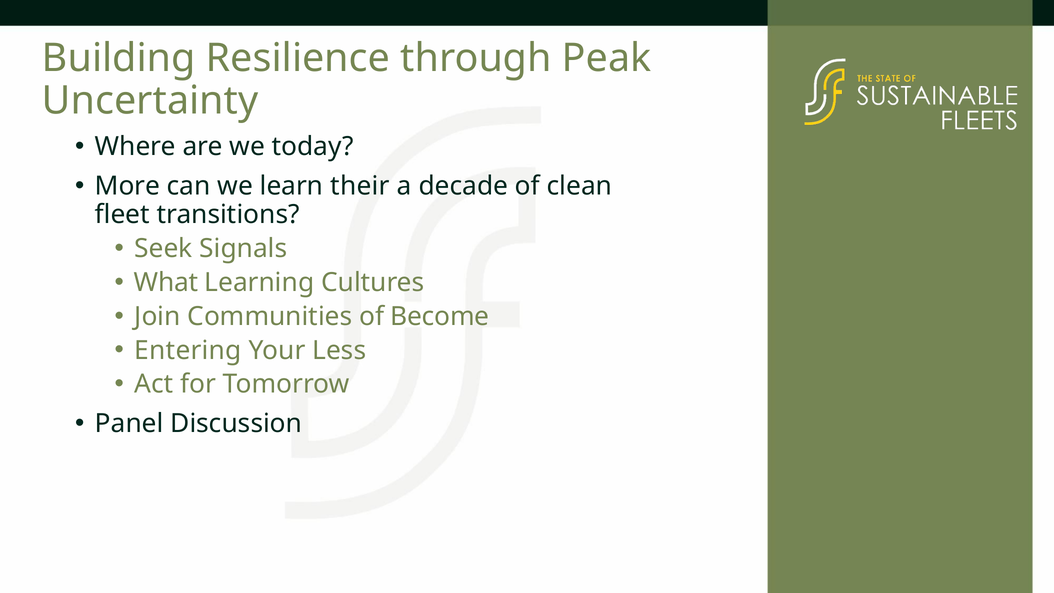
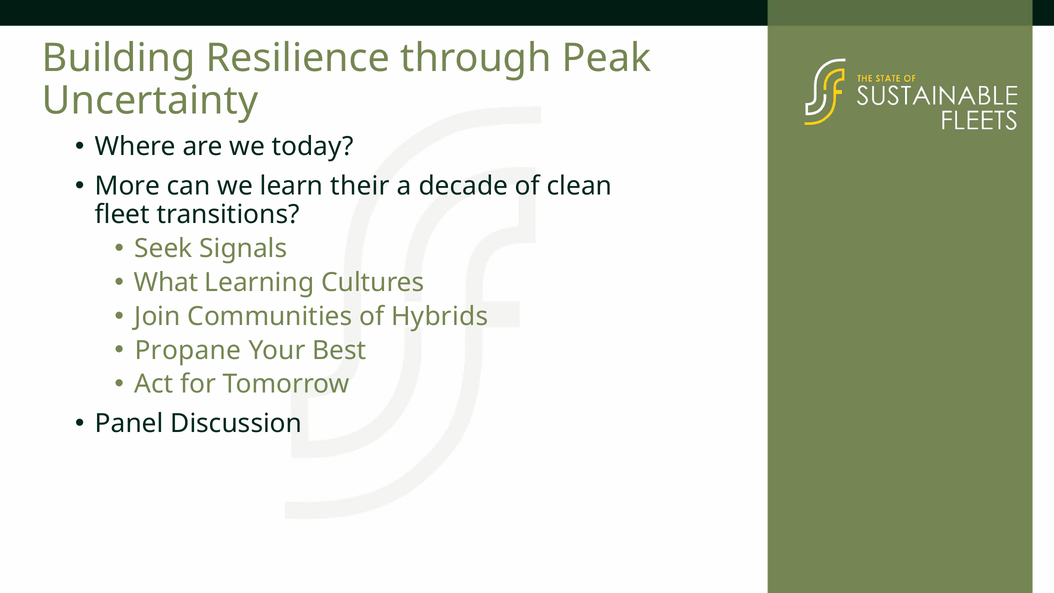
Become: Become -> Hybrids
Entering: Entering -> Propane
Less: Less -> Best
